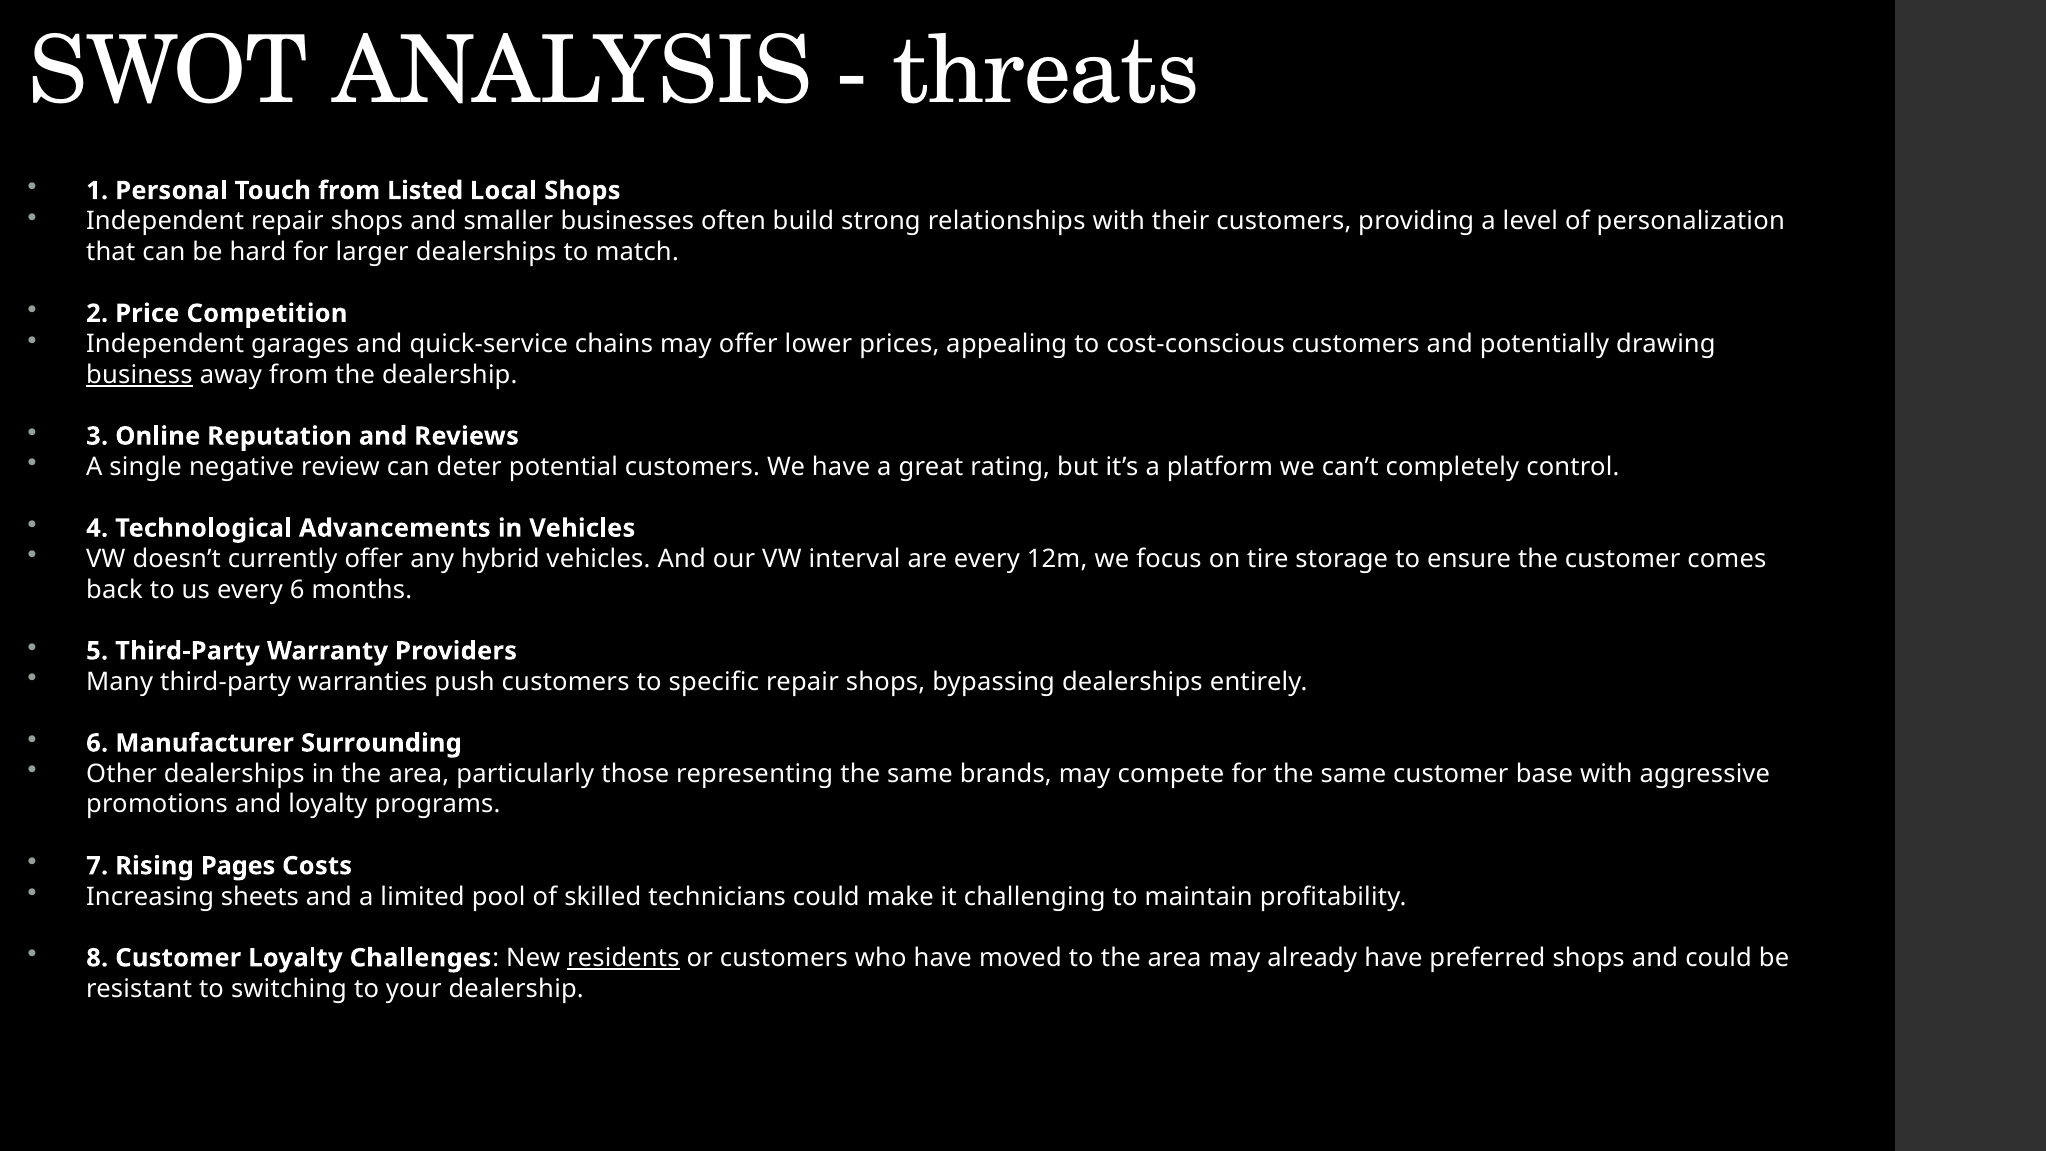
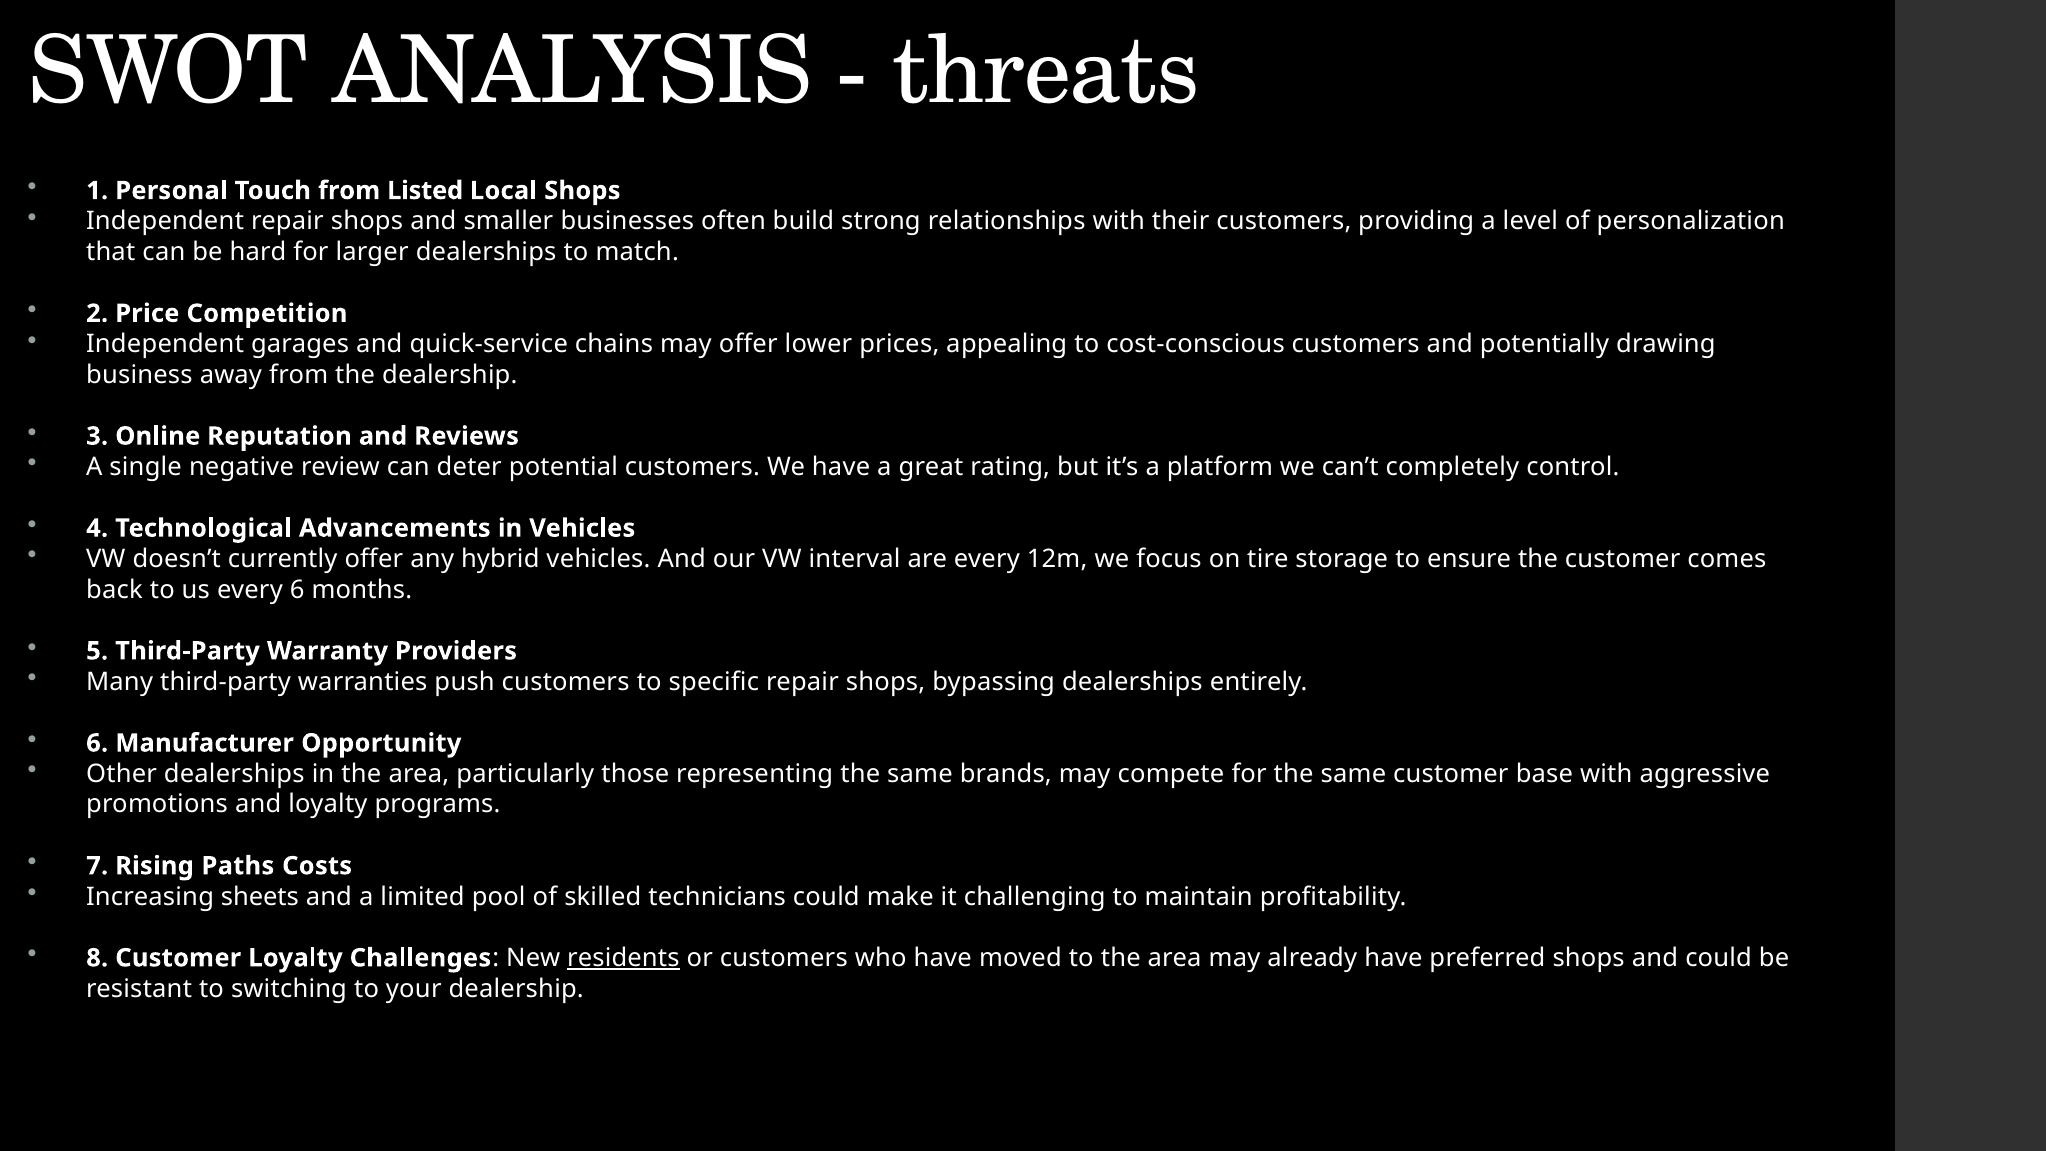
business underline: present -> none
Surrounding: Surrounding -> Opportunity
Pages: Pages -> Paths
